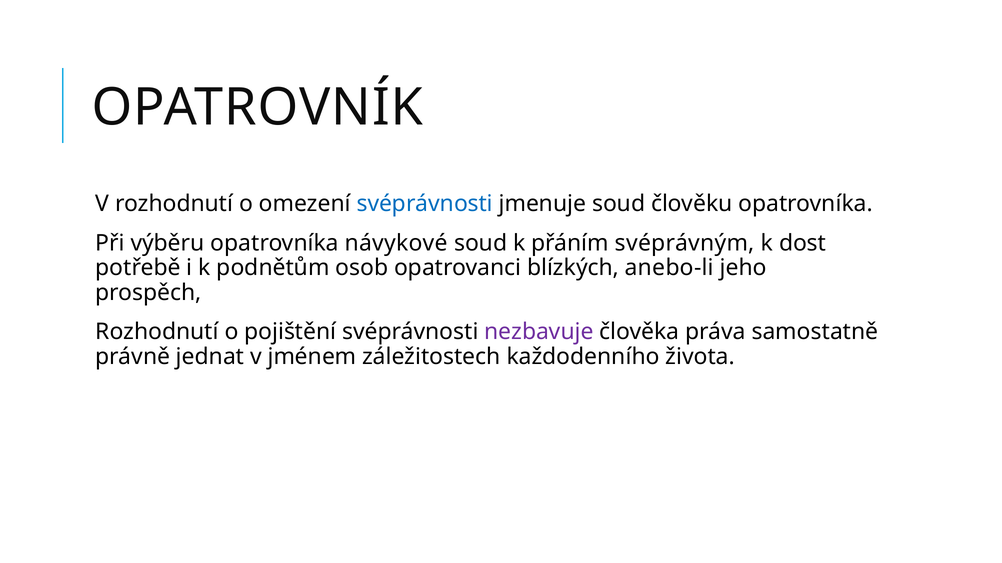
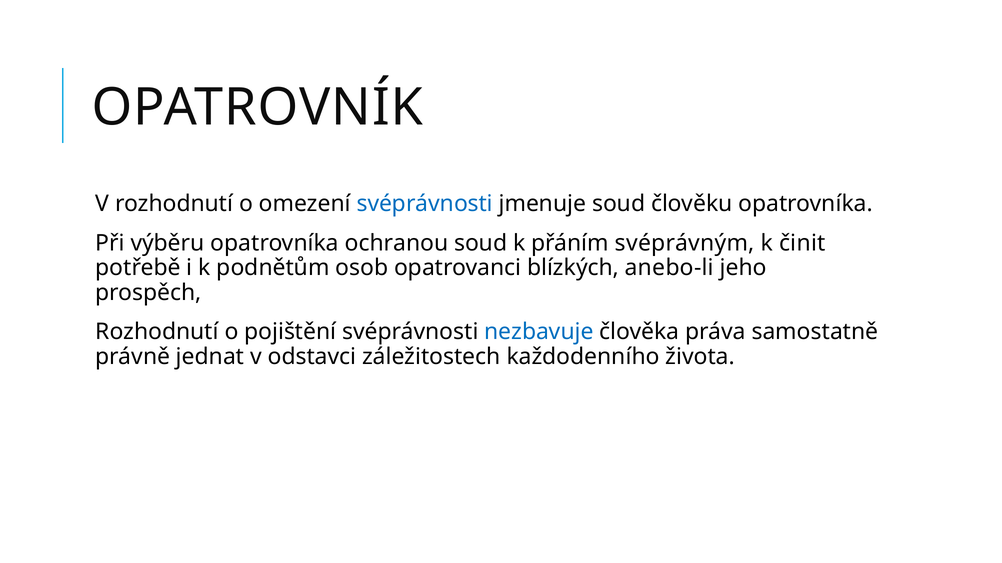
návykové: návykové -> ochranou
dost: dost -> činit
nezbavuje colour: purple -> blue
jménem: jménem -> odstavci
